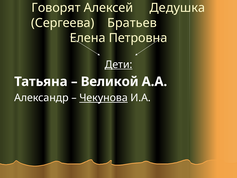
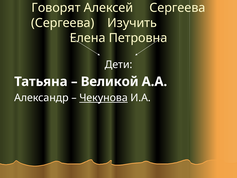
Алексей Дедушка: Дедушка -> Сергеева
Братьев: Братьев -> Изучить
Дети underline: present -> none
